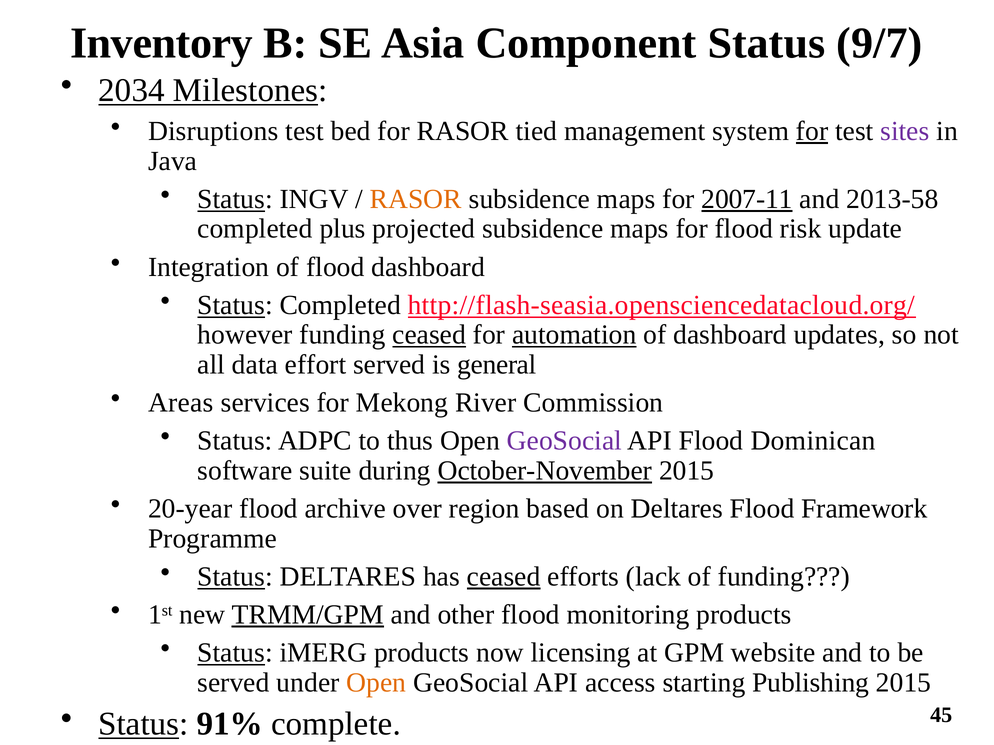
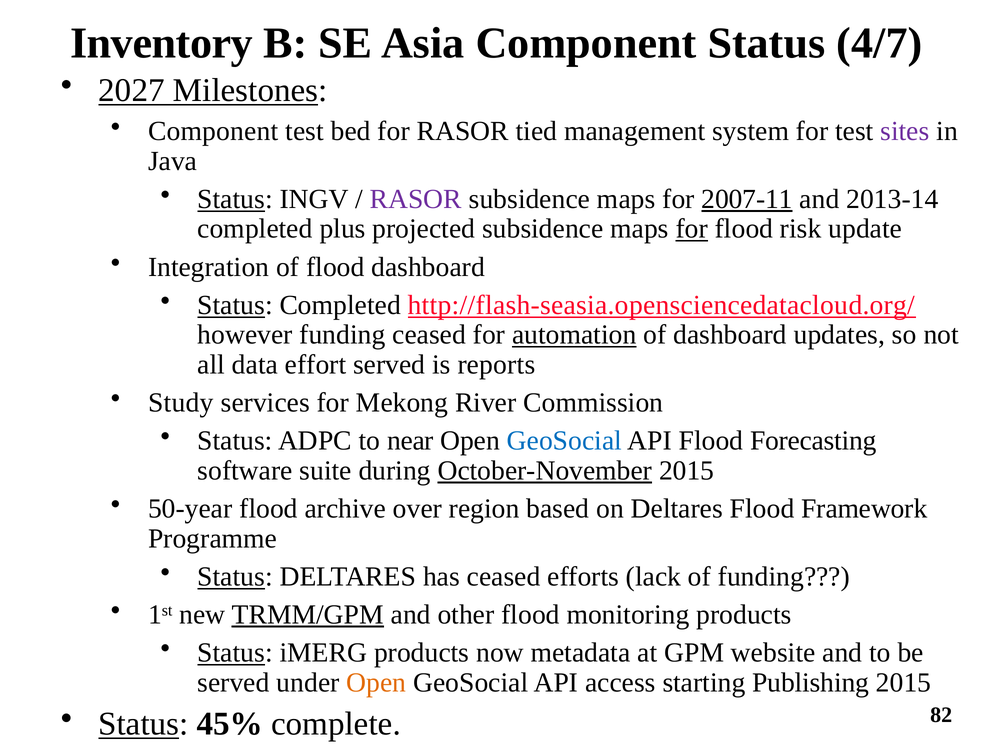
9/7: 9/7 -> 4/7
2034: 2034 -> 2027
Disruptions at (213, 131): Disruptions -> Component
for at (812, 131) underline: present -> none
RASOR at (416, 199) colour: orange -> purple
2013-58: 2013-58 -> 2013-14
for at (692, 229) underline: none -> present
ceased at (429, 335) underline: present -> none
general: general -> reports
Areas: Areas -> Study
thus: thus -> near
GeoSocial at (564, 441) colour: purple -> blue
Dominican: Dominican -> Forecasting
20-year: 20-year -> 50-year
ceased at (504, 577) underline: present -> none
licensing: licensing -> metadata
91%: 91% -> 45%
45: 45 -> 82
